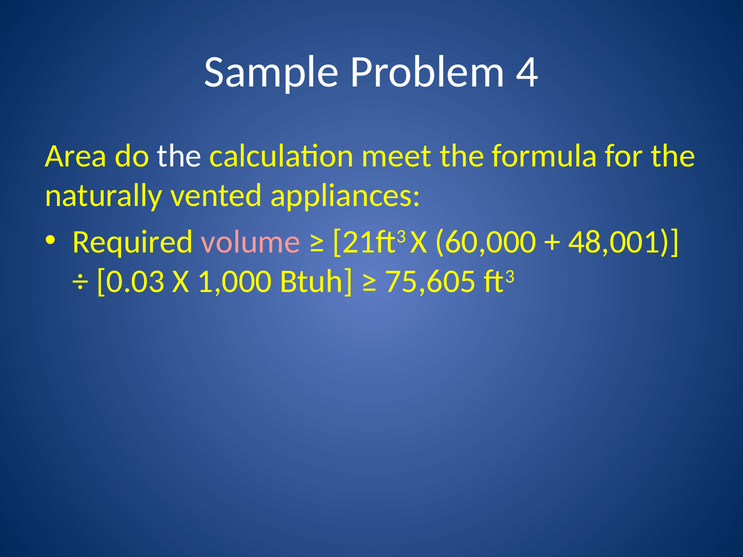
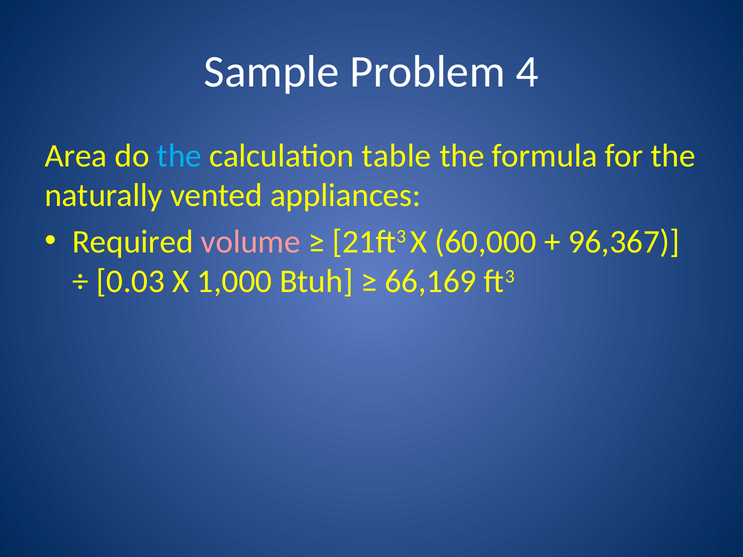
the at (179, 156) colour: white -> light blue
meet: meet -> table
48,001: 48,001 -> 96,367
75,605: 75,605 -> 66,169
